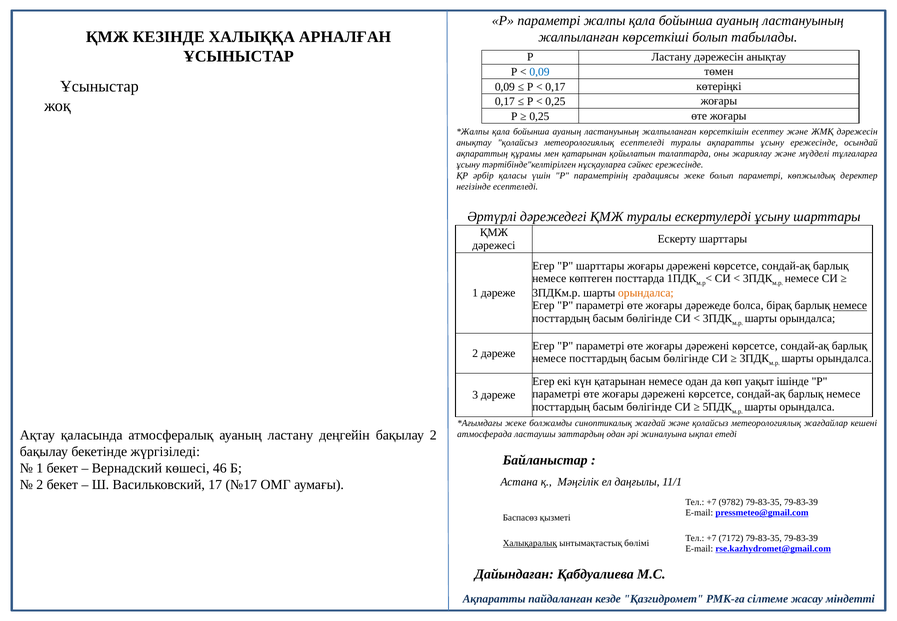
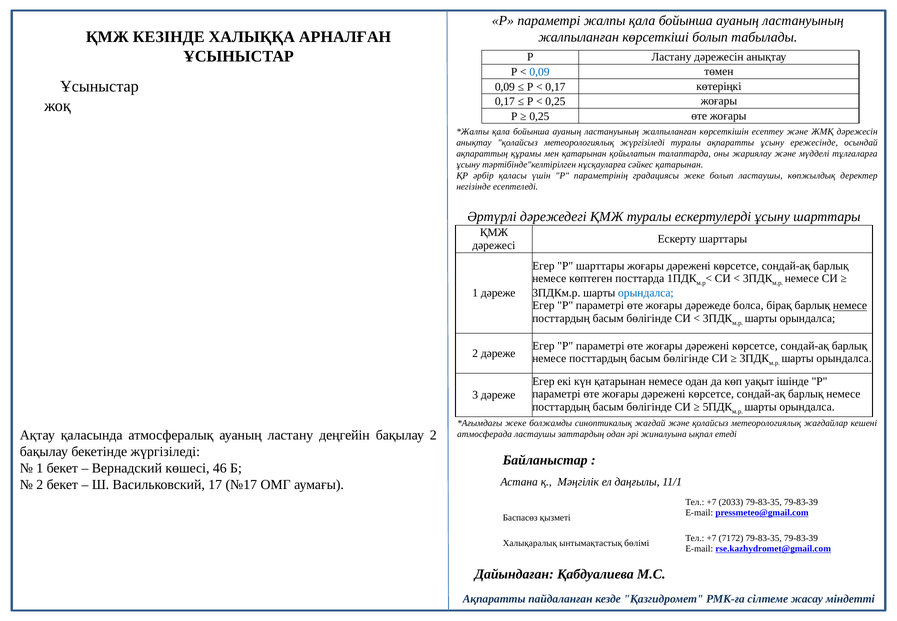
метеорологиялық есептеледі: есептеледі -> жүргізіледі
сәйкес ережесінде: ережесінде -> қатарынан
болып параметрі: параметрі -> ластаушы
орындалса at (646, 293) colour: orange -> blue
9782: 9782 -> 2033
Халықаралық underline: present -> none
